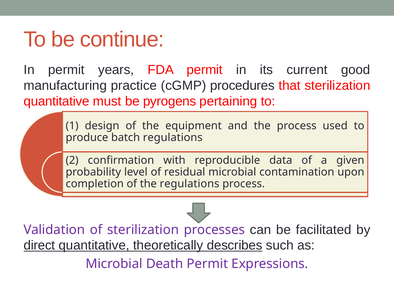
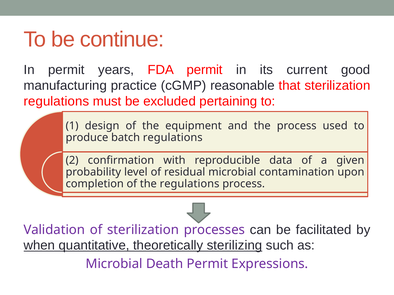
procedures: procedures -> reasonable
quantitative at (57, 101): quantitative -> regulations
pyrogens: pyrogens -> excluded
direct: direct -> when
describes: describes -> sterilizing
